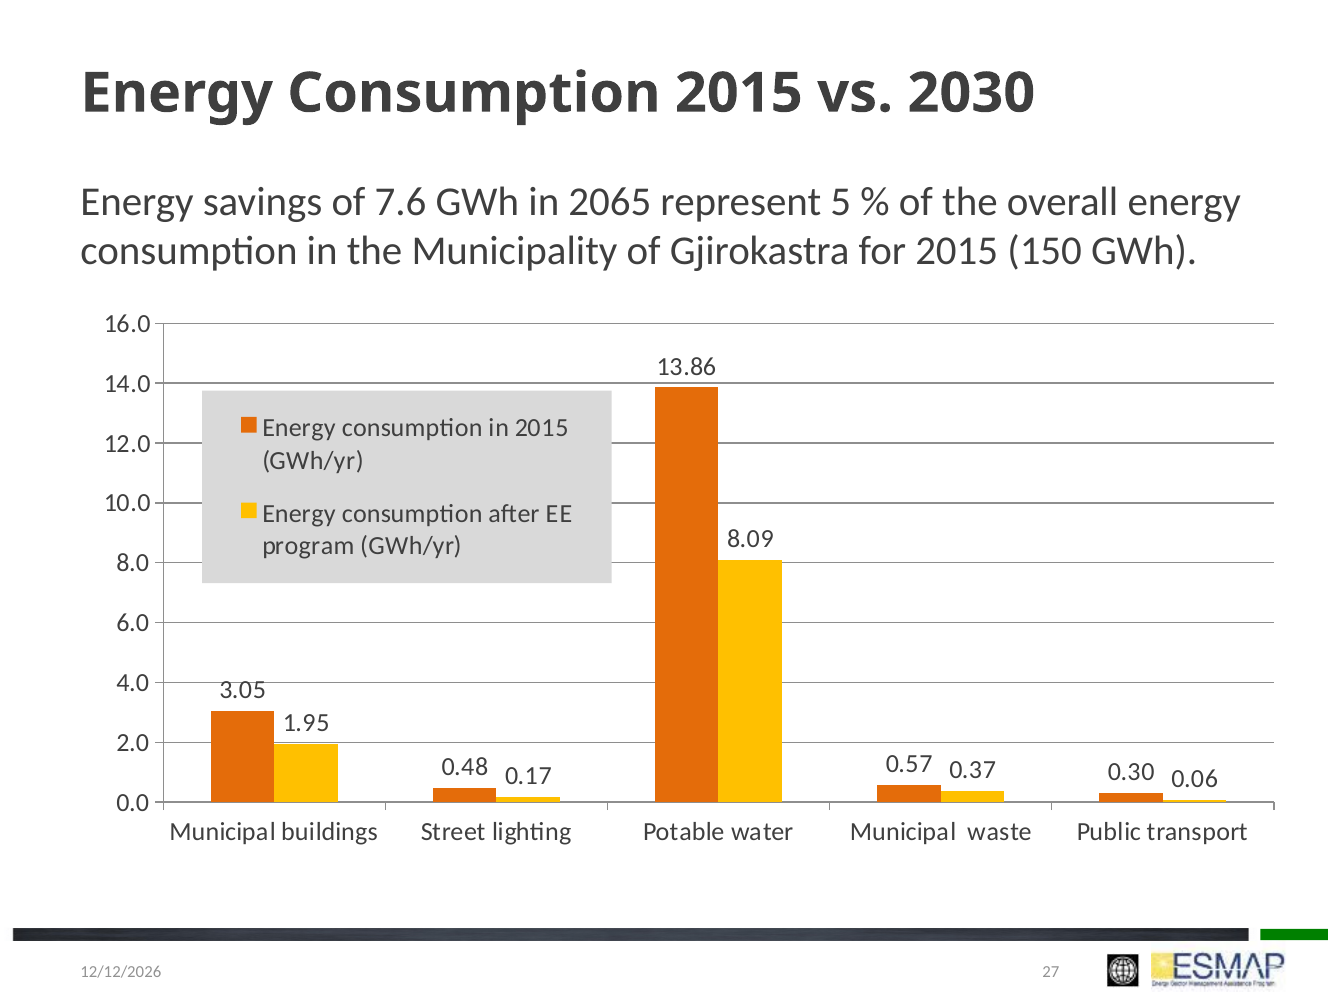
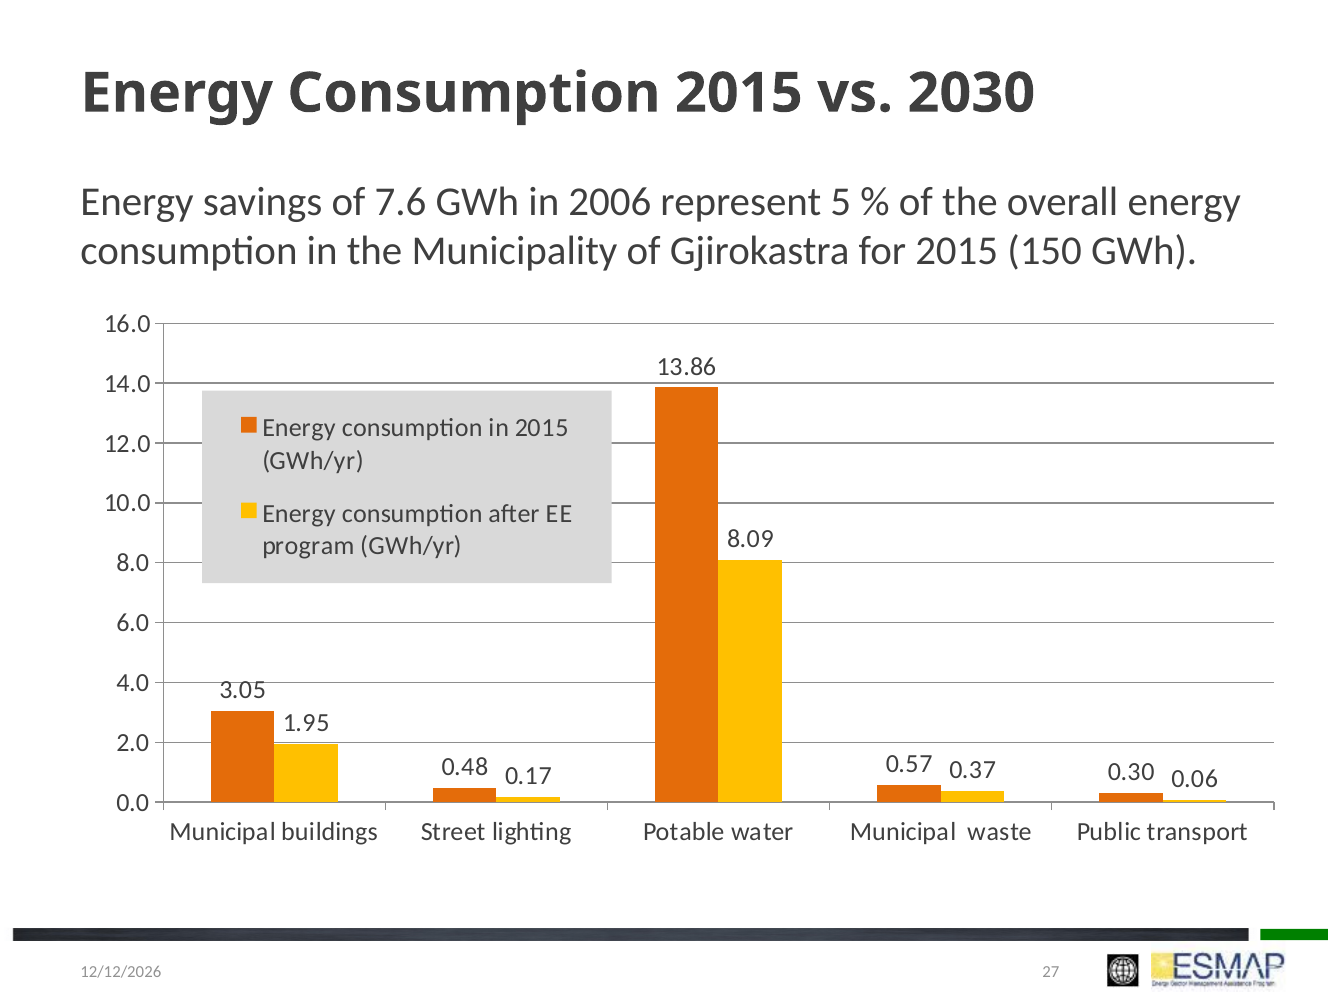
2065: 2065 -> 2006
